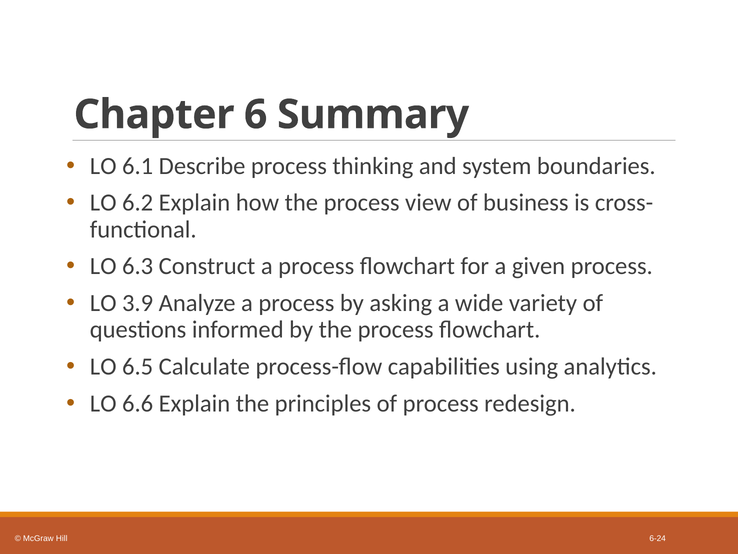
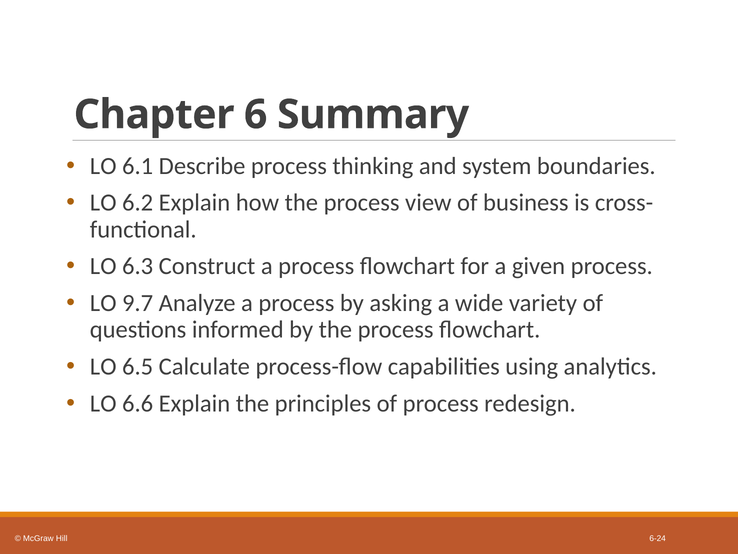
3.9: 3.9 -> 9.7
